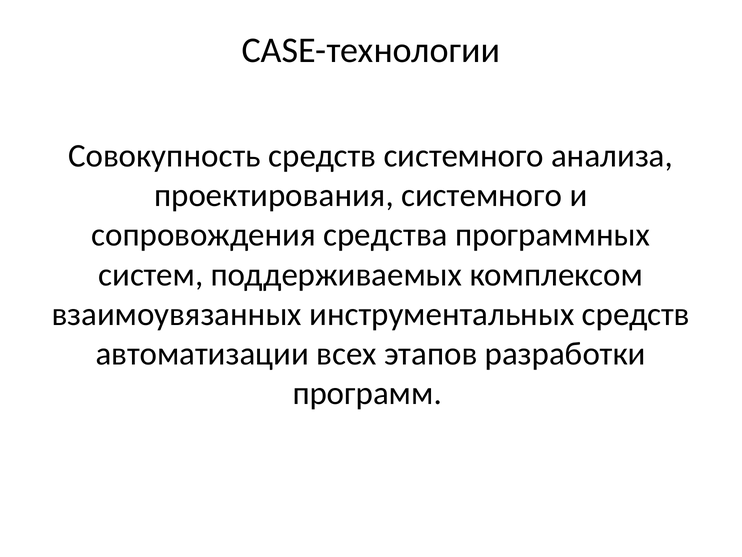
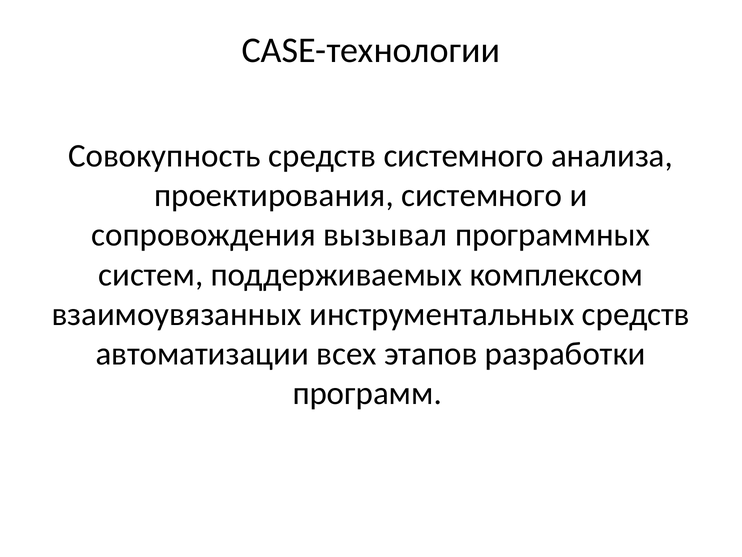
средства: средства -> вызывал
